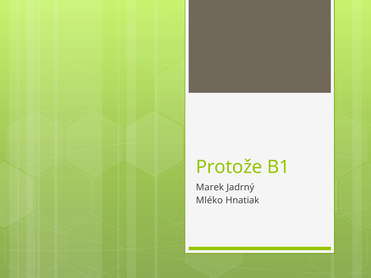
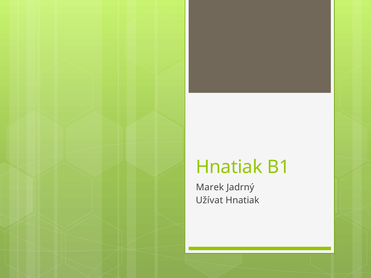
Protože at (229, 167): Protože -> Hnatiak
Mléko: Mléko -> Užívat
